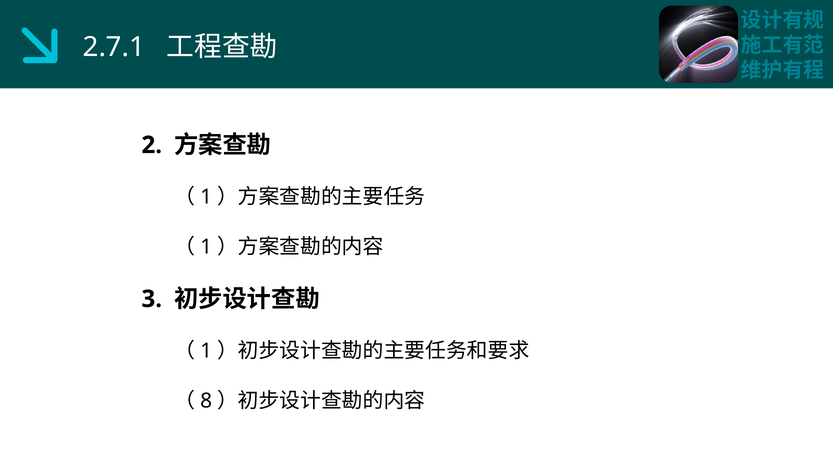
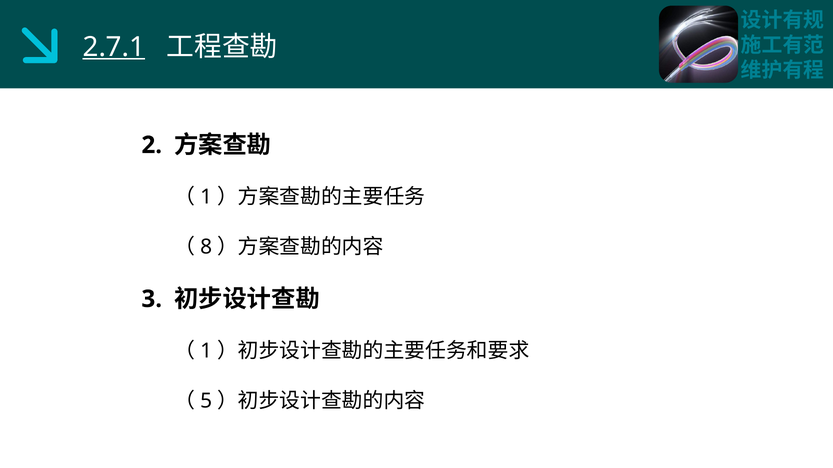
2.7.1 underline: none -> present
1 at (206, 247): 1 -> 8
8: 8 -> 5
